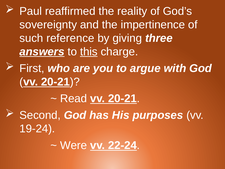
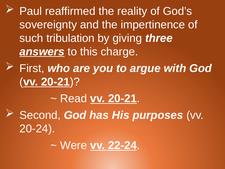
reference: reference -> tribulation
this underline: present -> none
19-24: 19-24 -> 20-24
